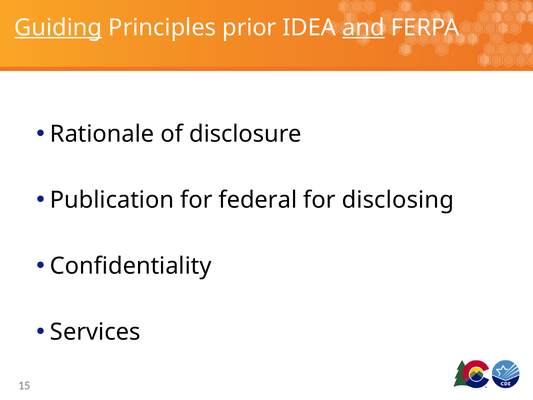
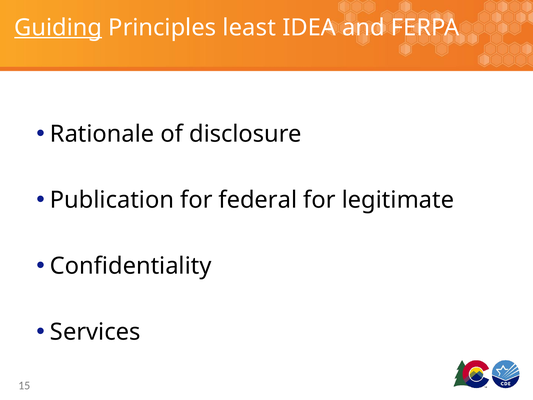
prior: prior -> least
and underline: present -> none
disclosing: disclosing -> legitimate
